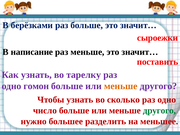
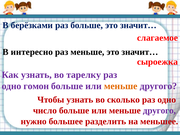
сыроежки: сыроежки -> слагаемое
написание: написание -> интересно
поставить: поставить -> сыроежка
другого at (159, 111) colour: green -> purple
